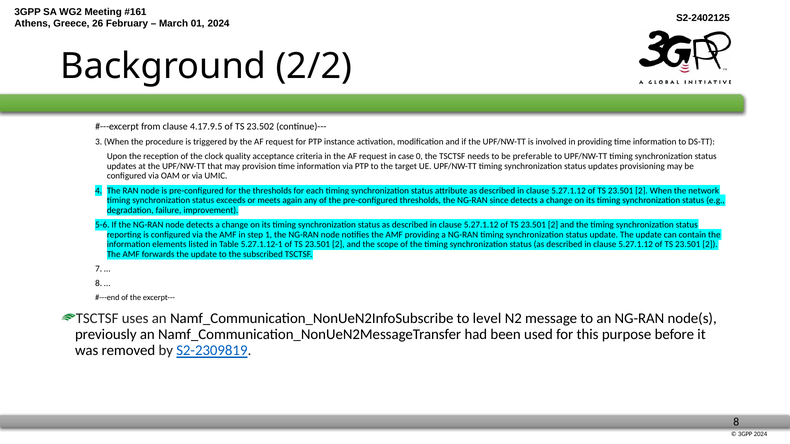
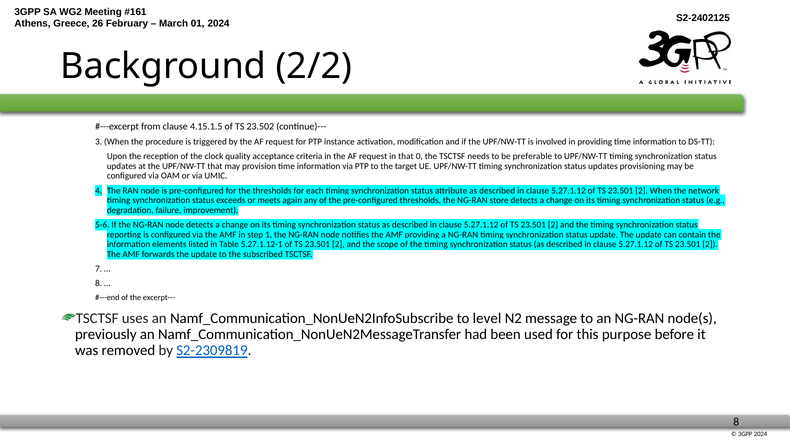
4.17.9.5: 4.17.9.5 -> 4.15.1.5
in case: case -> that
since: since -> store
